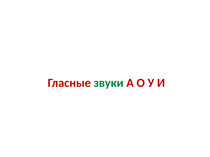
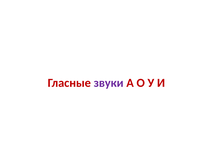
звуки colour: green -> purple
